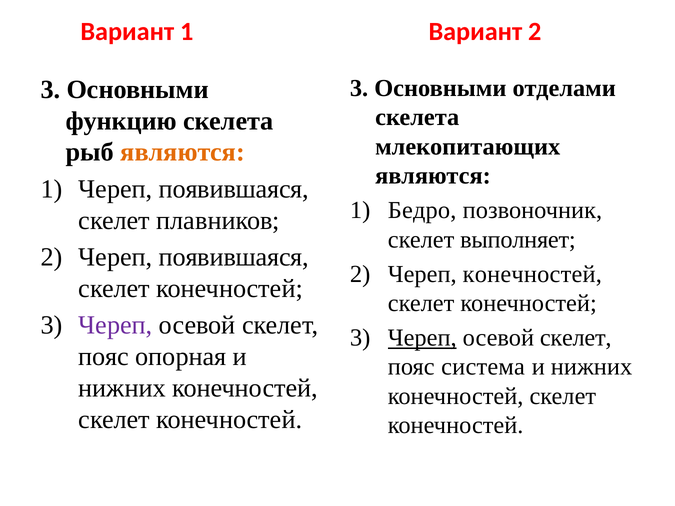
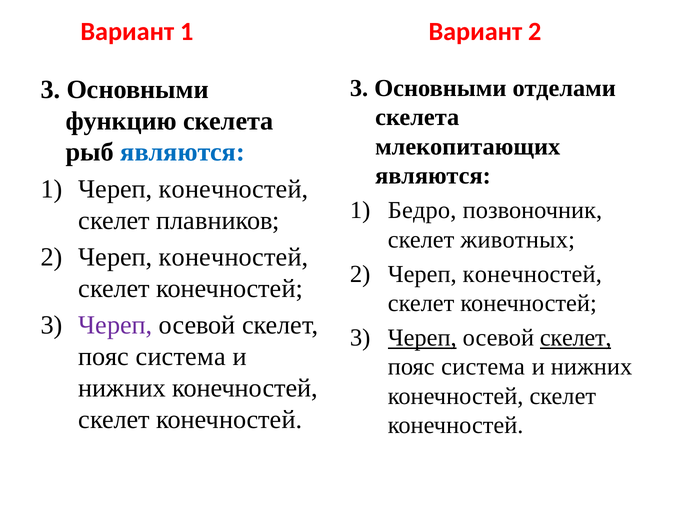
являются at (183, 152) colour: orange -> blue
1 Череп появившаяся: появившаяся -> конечностей
выполняет: выполняет -> животных
появившаяся at (234, 257): появившаяся -> конечностей
скелет at (576, 338) underline: none -> present
опорная at (181, 357): опорная -> система
